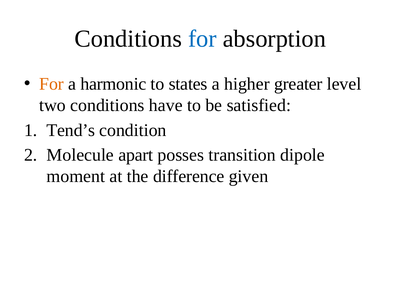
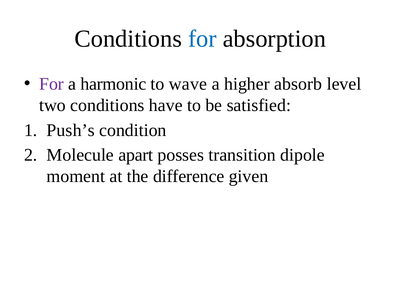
For at (51, 84) colour: orange -> purple
states: states -> wave
greater: greater -> absorb
Tend’s: Tend’s -> Push’s
